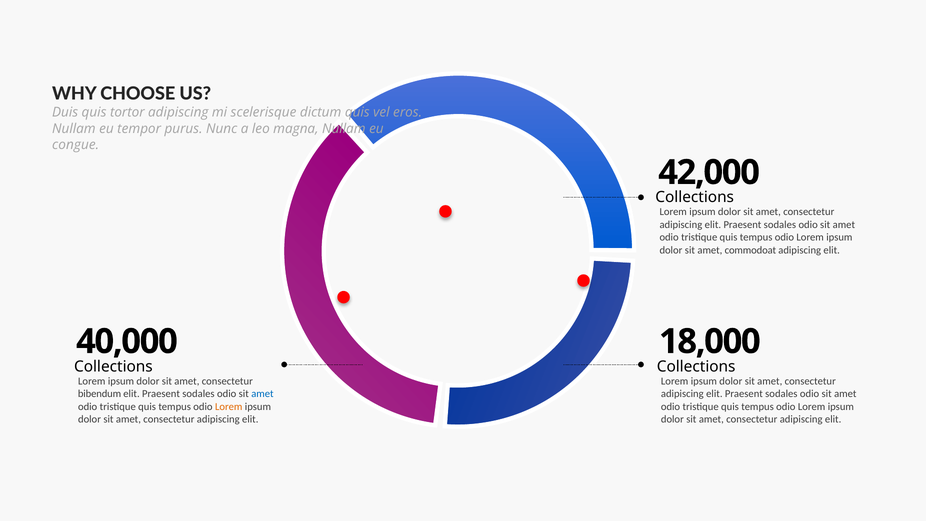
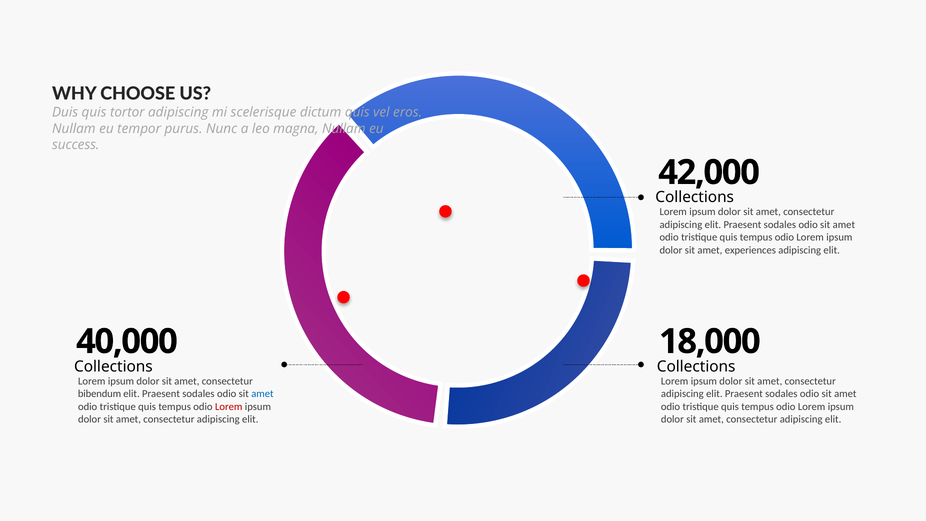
congue: congue -> success
commodoat: commodoat -> experiences
Lorem at (229, 407) colour: orange -> red
